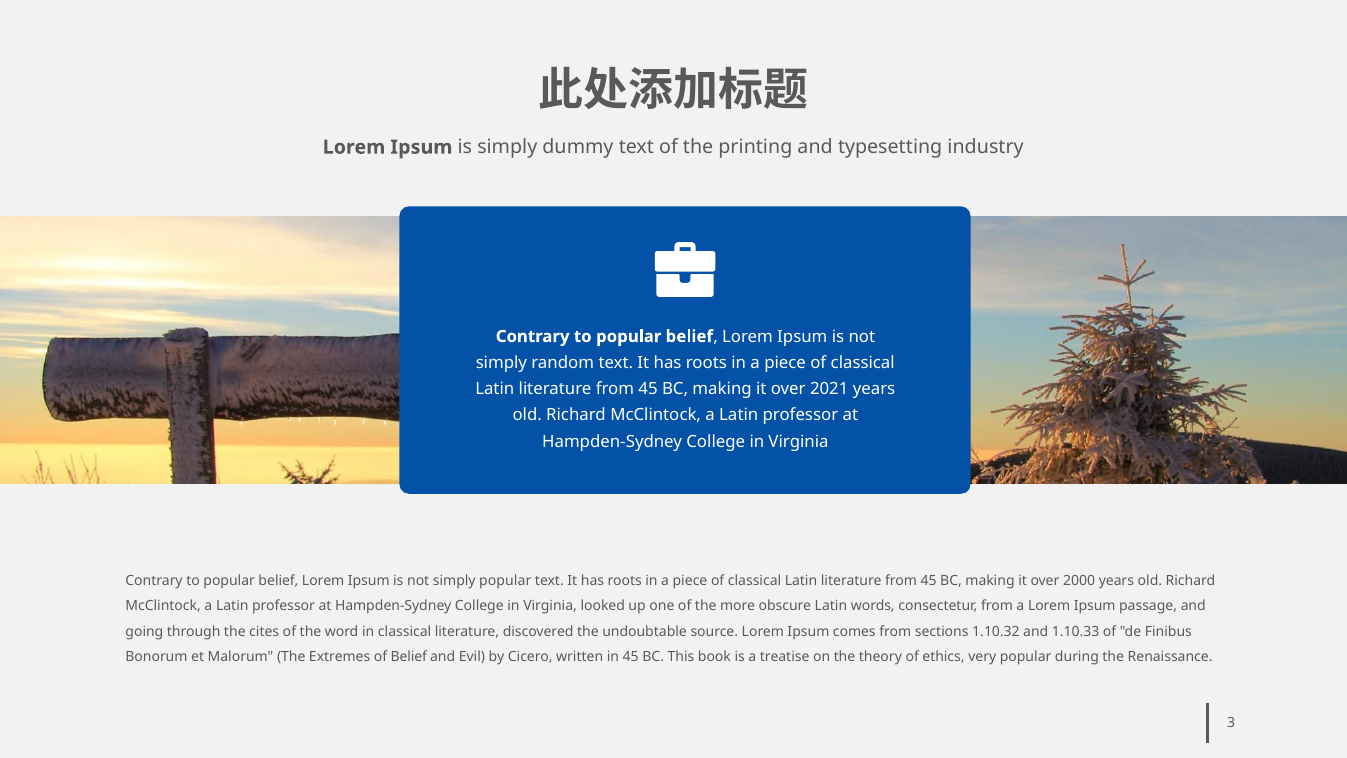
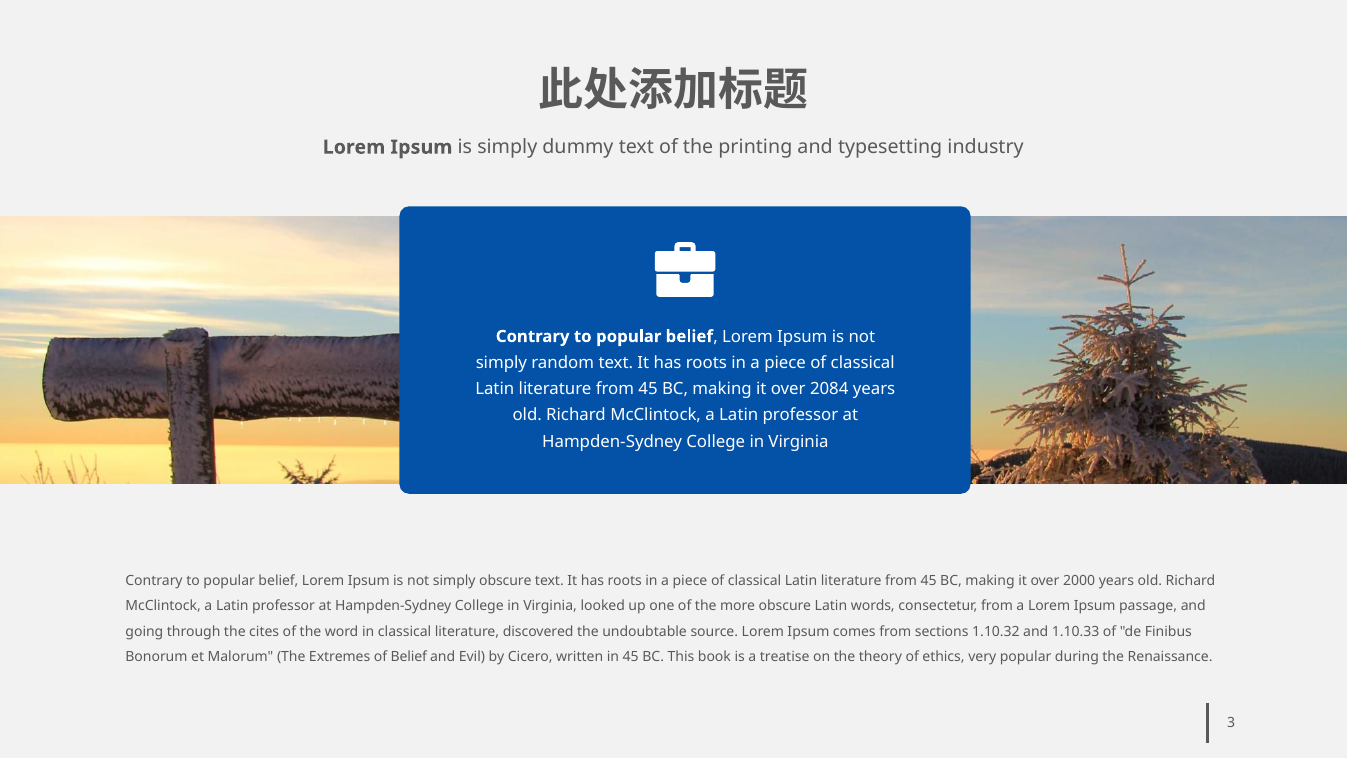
2021: 2021 -> 2084
simply popular: popular -> obscure
